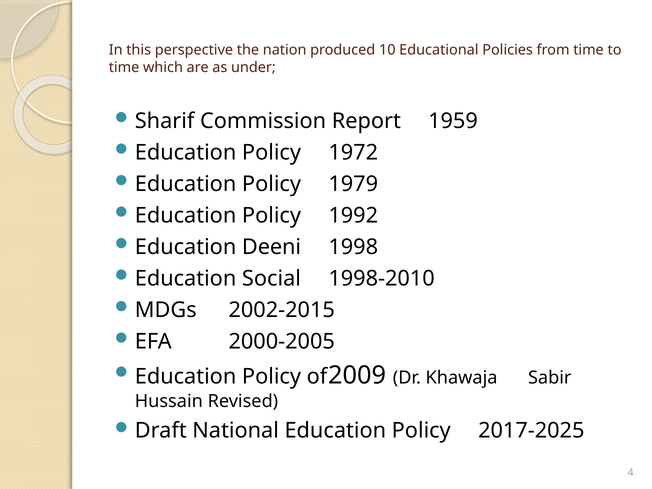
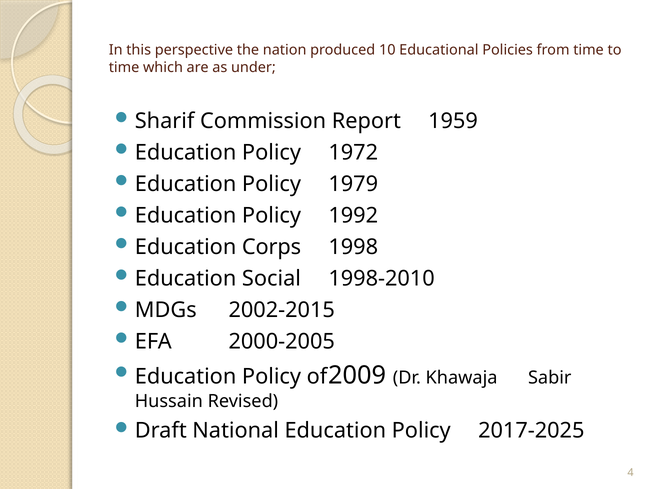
Deeni: Deeni -> Corps
